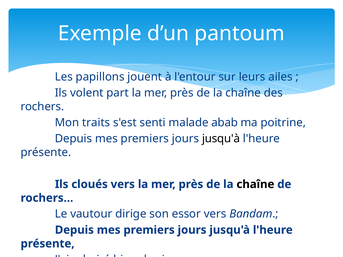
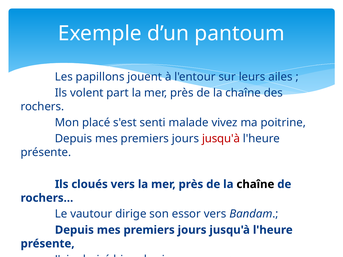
traits: traits -> placé
abab: abab -> vivez
jusqu'à at (221, 139) colour: black -> red
